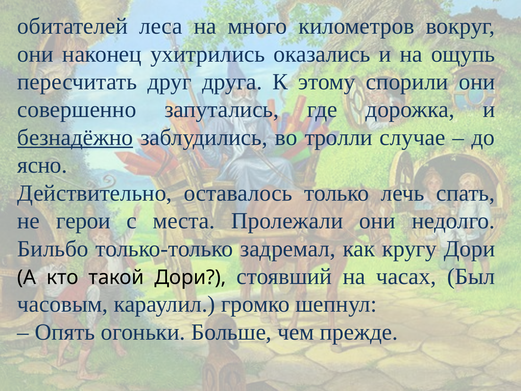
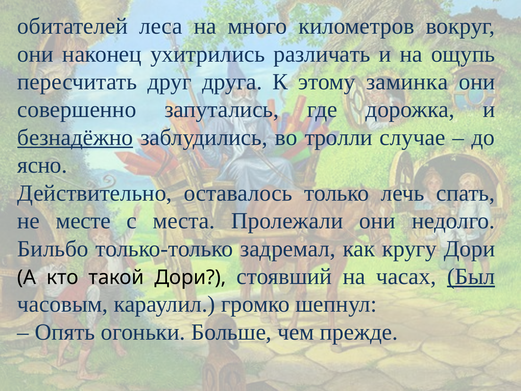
оказались: оказались -> различать
спорили: спорили -> заминка
герои: герои -> месте
Был underline: none -> present
